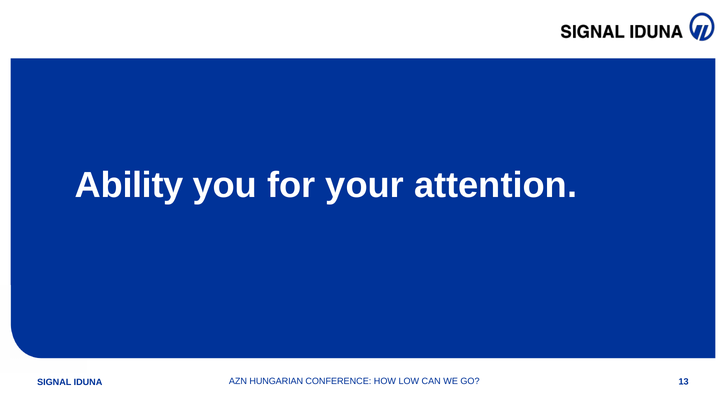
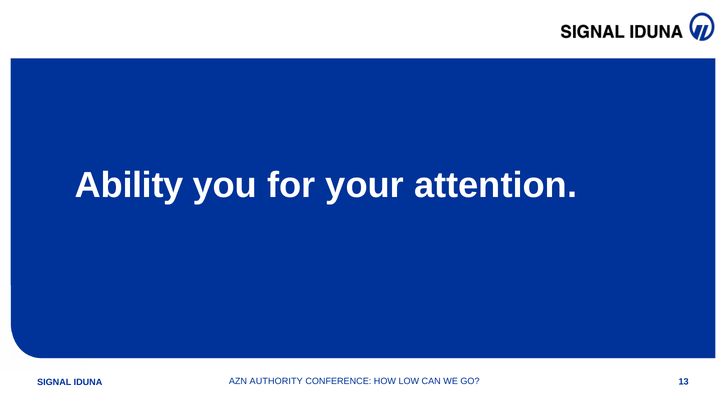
HUNGARIAN: HUNGARIAN -> AUTHORITY
